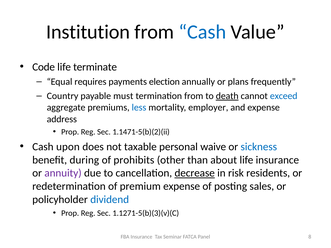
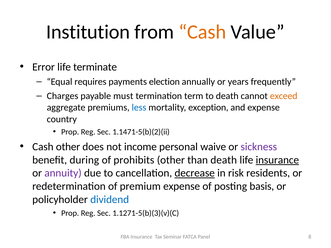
Cash at (202, 32) colour: blue -> orange
Code: Code -> Error
plans: plans -> years
Country: Country -> Charges
termination from: from -> term
death at (227, 96) underline: present -> none
exceed colour: blue -> orange
employer: employer -> exception
address: address -> country
Cash upon: upon -> other
taxable: taxable -> income
sickness colour: blue -> purple
than about: about -> death
insurance at (277, 160) underline: none -> present
sales: sales -> basis
